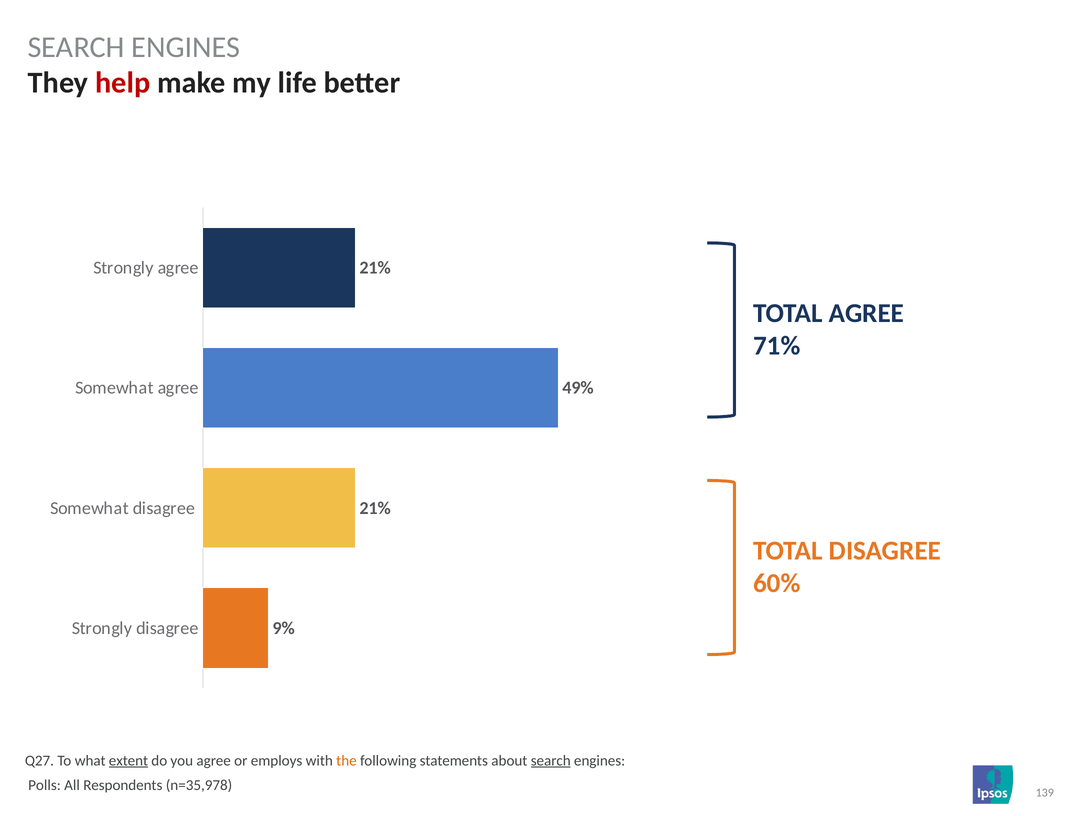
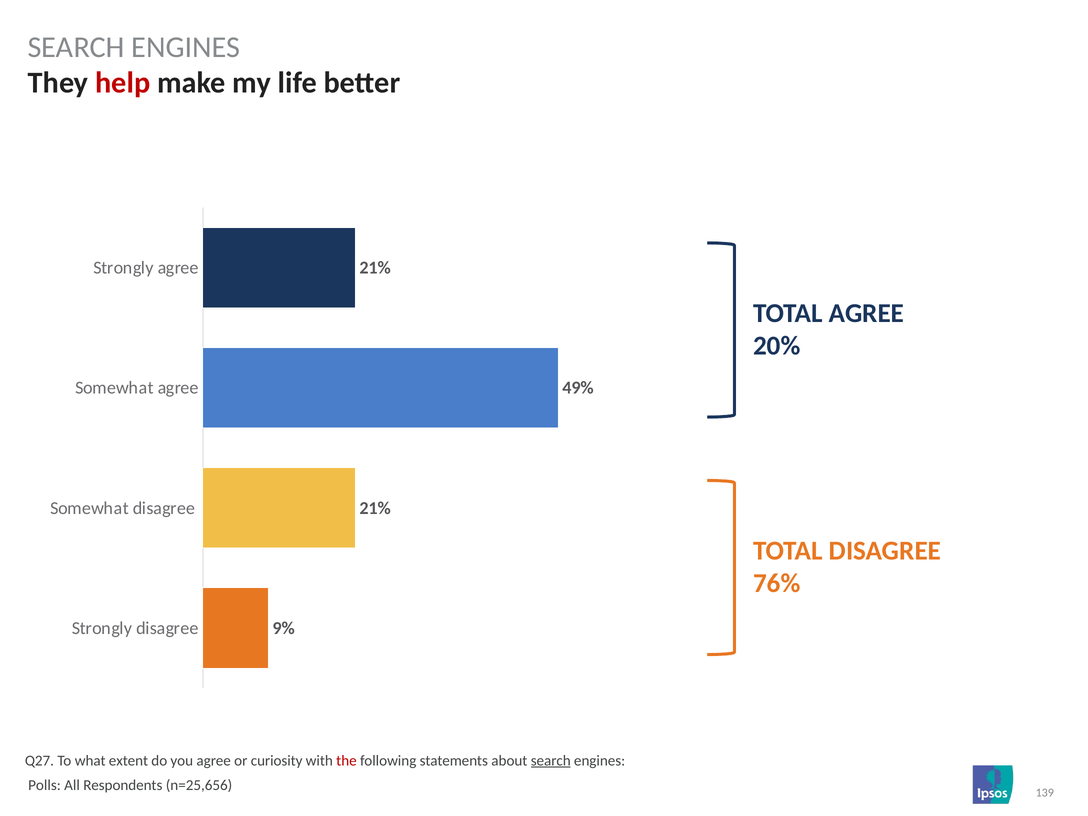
71%: 71% -> 20%
60%: 60% -> 76%
extent underline: present -> none
employs: employs -> curiosity
the colour: orange -> red
n=35,978: n=35,978 -> n=25,656
